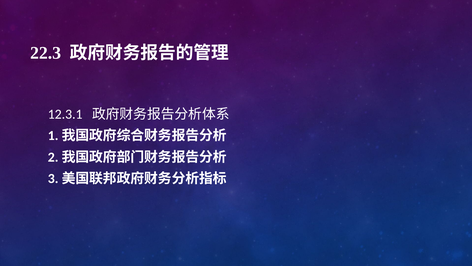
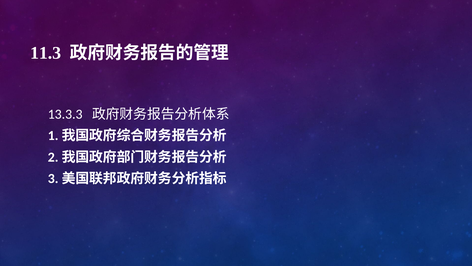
22.3: 22.3 -> 11.3
12.3.1: 12.3.1 -> 13.3.3
